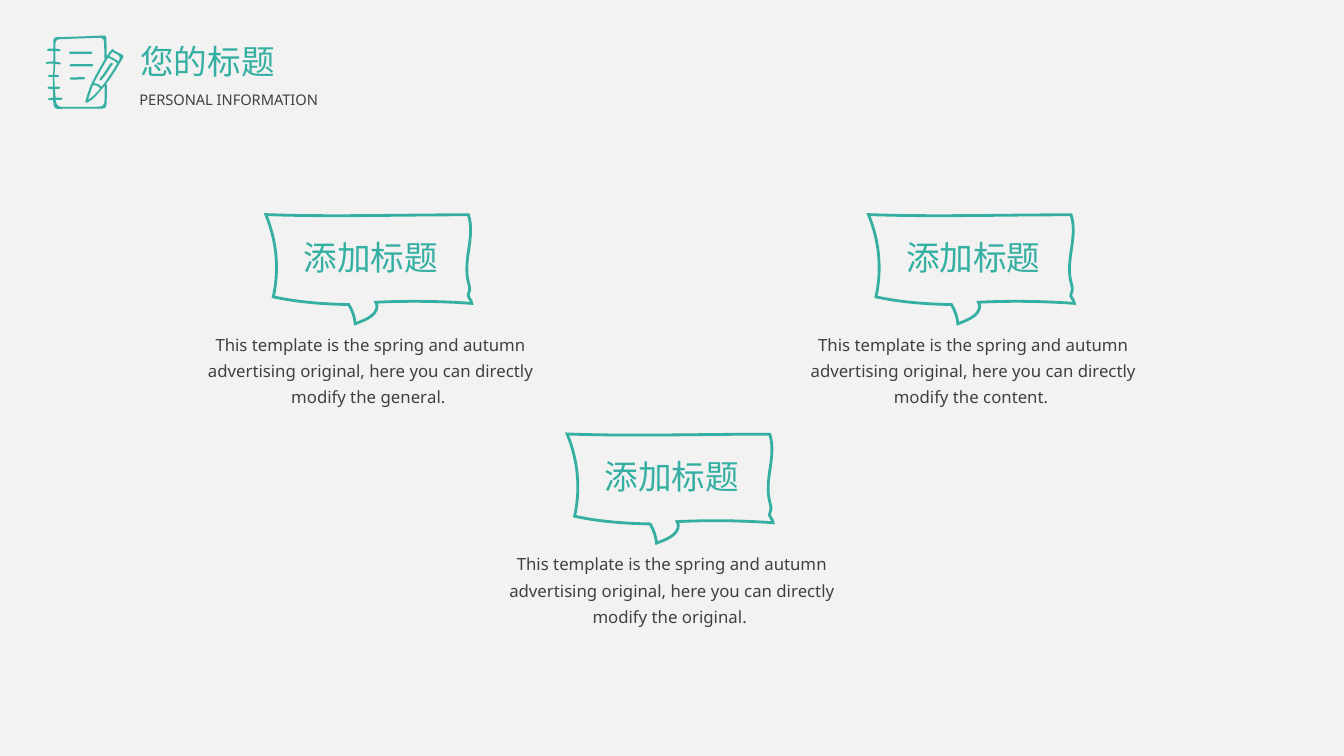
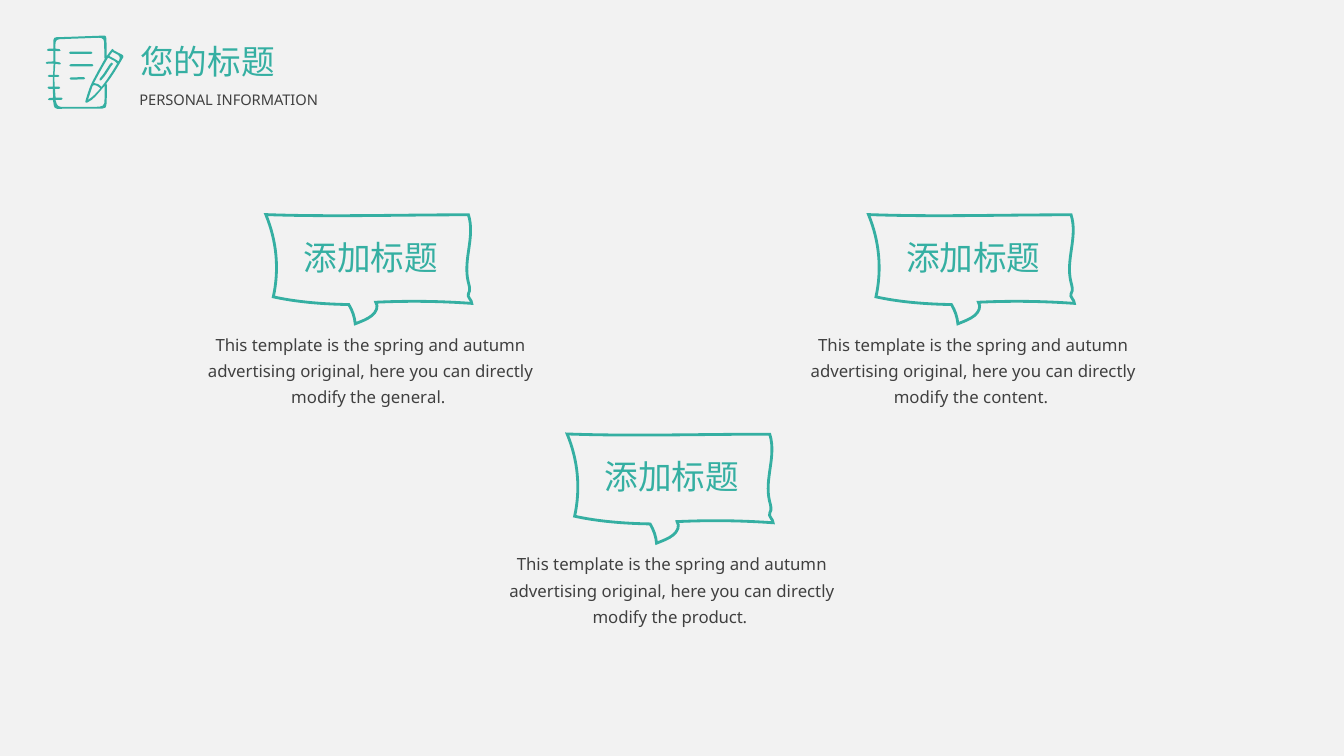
the original: original -> product
